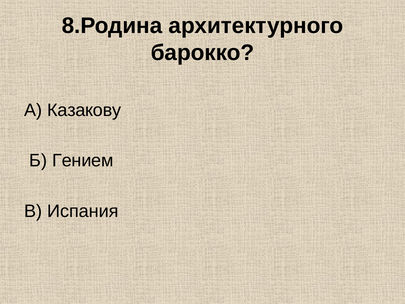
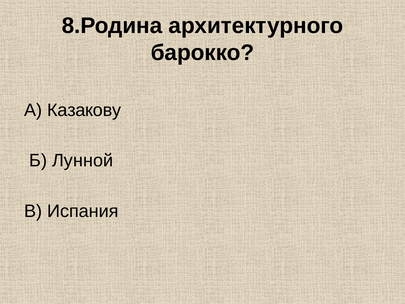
Гением: Гением -> Лунной
